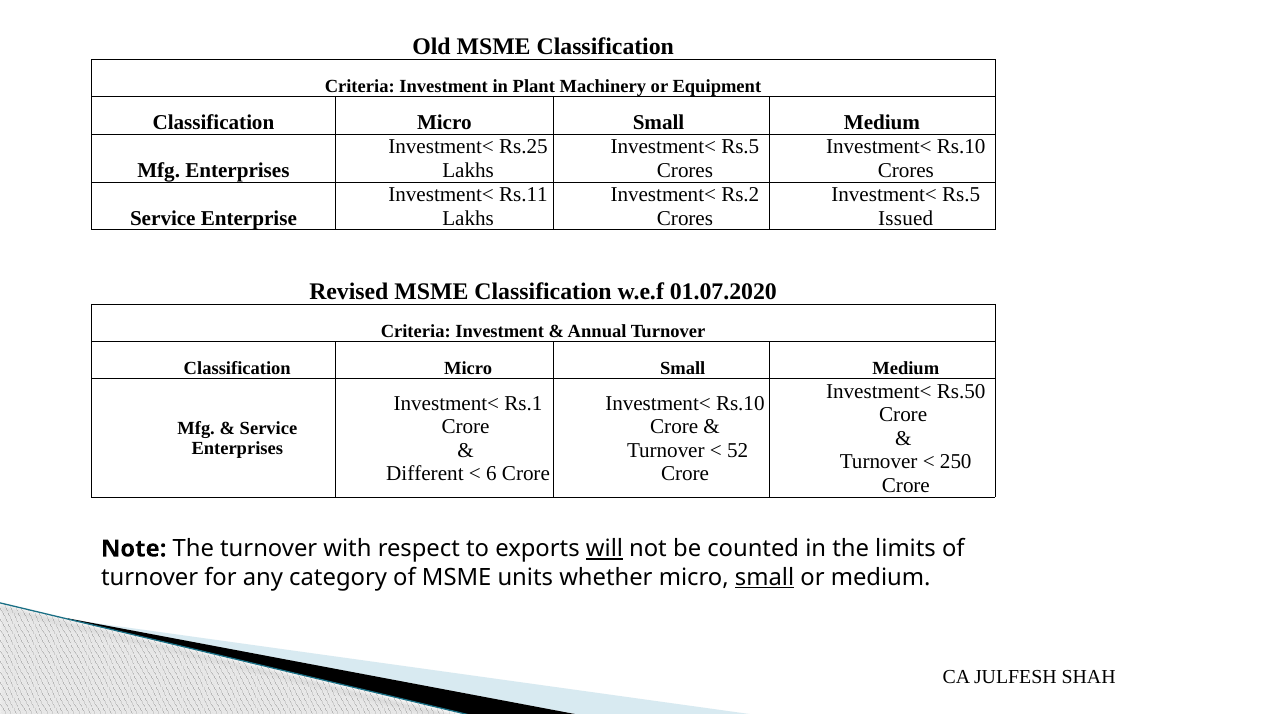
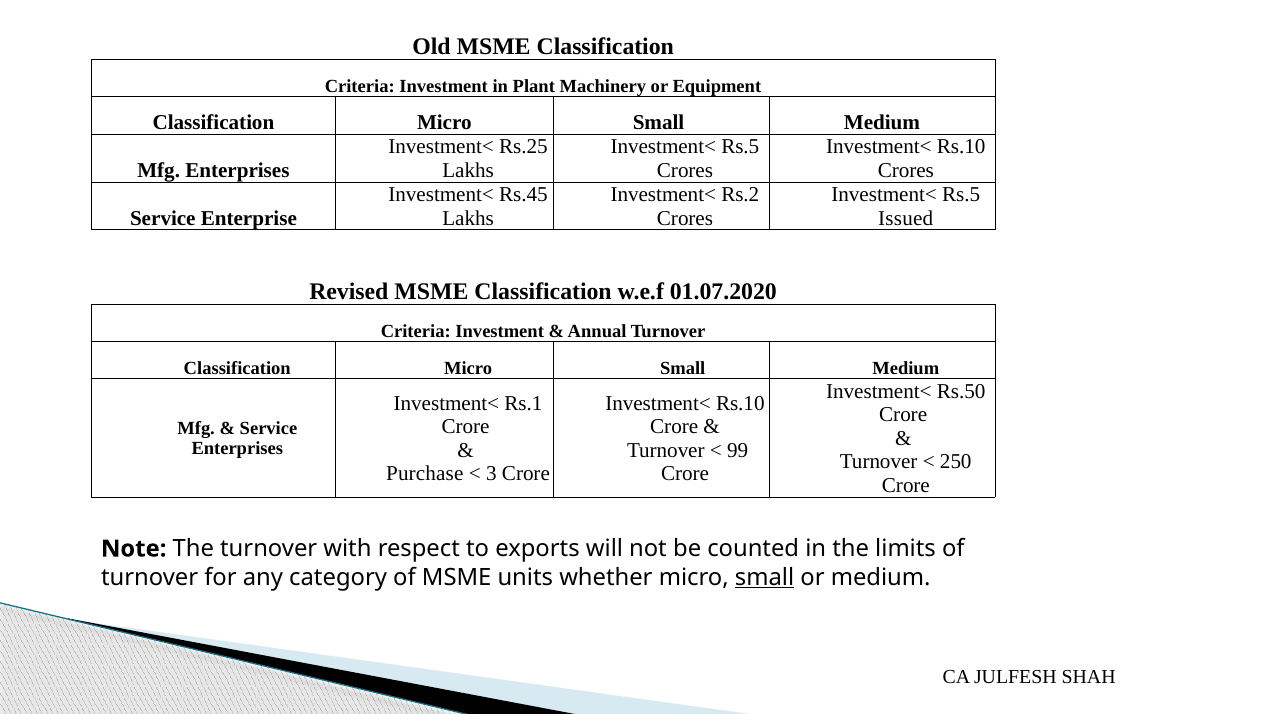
Rs.11: Rs.11 -> Rs.45
52: 52 -> 99
Different: Different -> Purchase
6: 6 -> 3
will underline: present -> none
